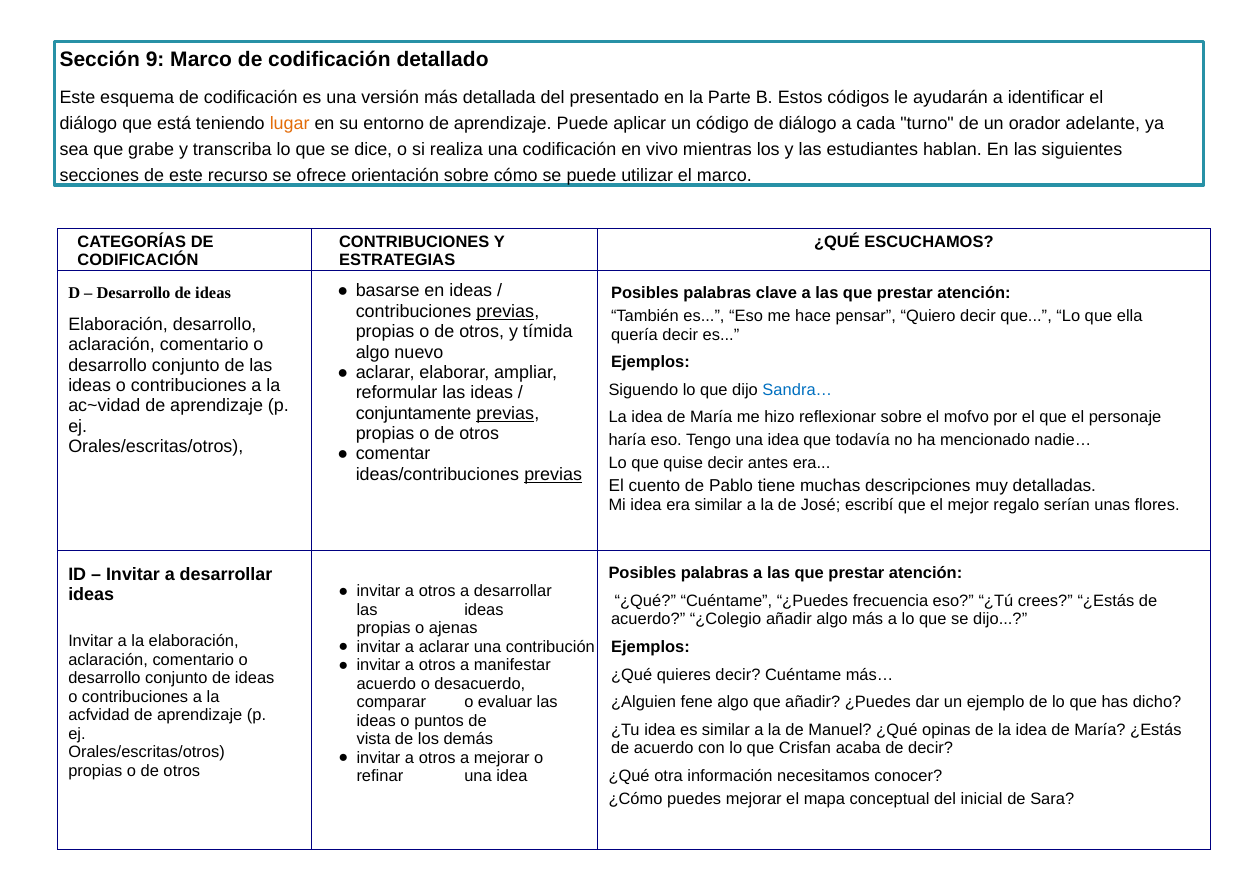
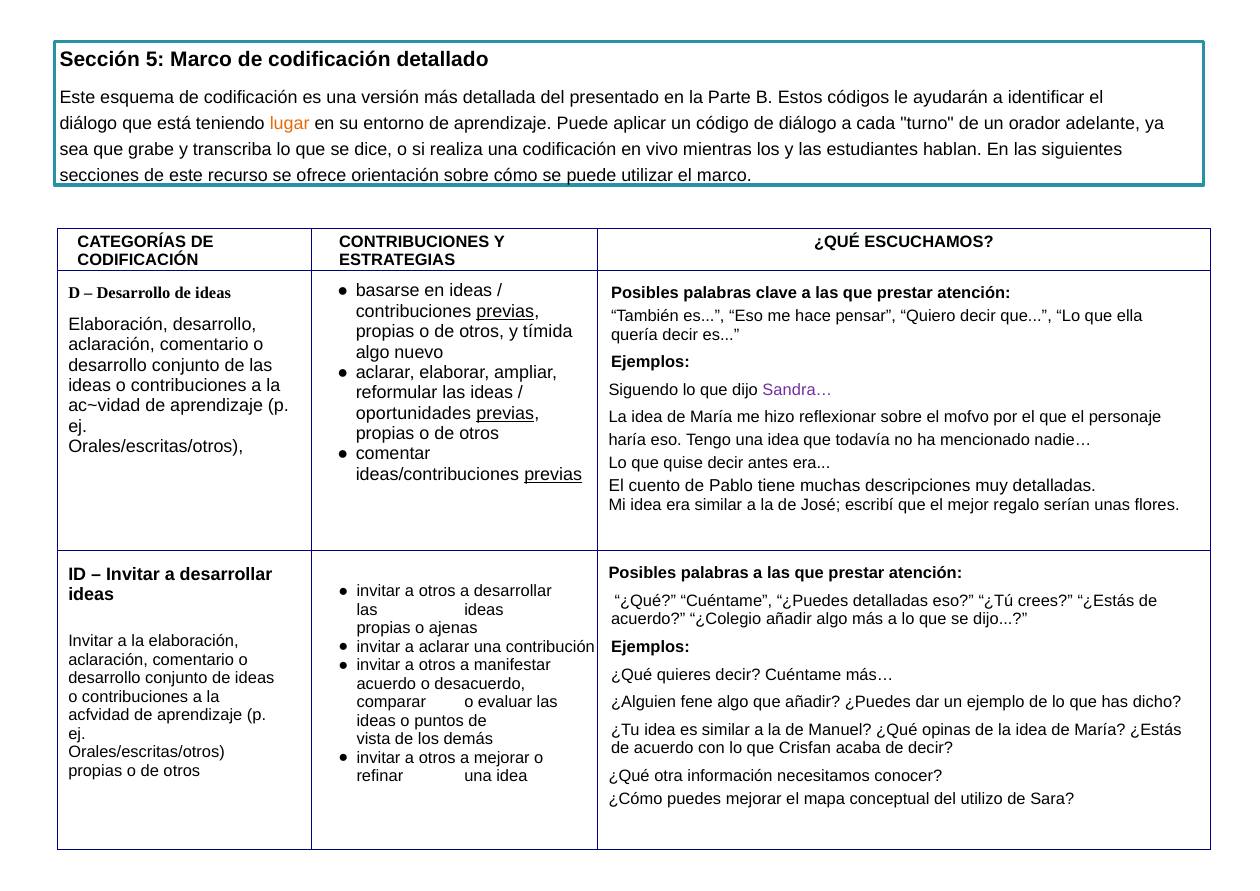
9: 9 -> 5
Sandra… colour: blue -> purple
conjuntamente: conjuntamente -> oportunidades
¿Puedes frecuencia: frecuencia -> detalladas
inicial: inicial -> utilizo
